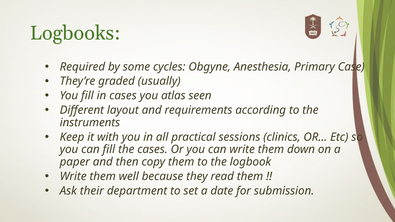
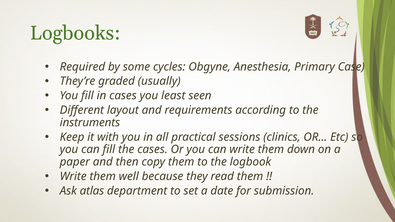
atlas: atlas -> least
their: their -> atlas
